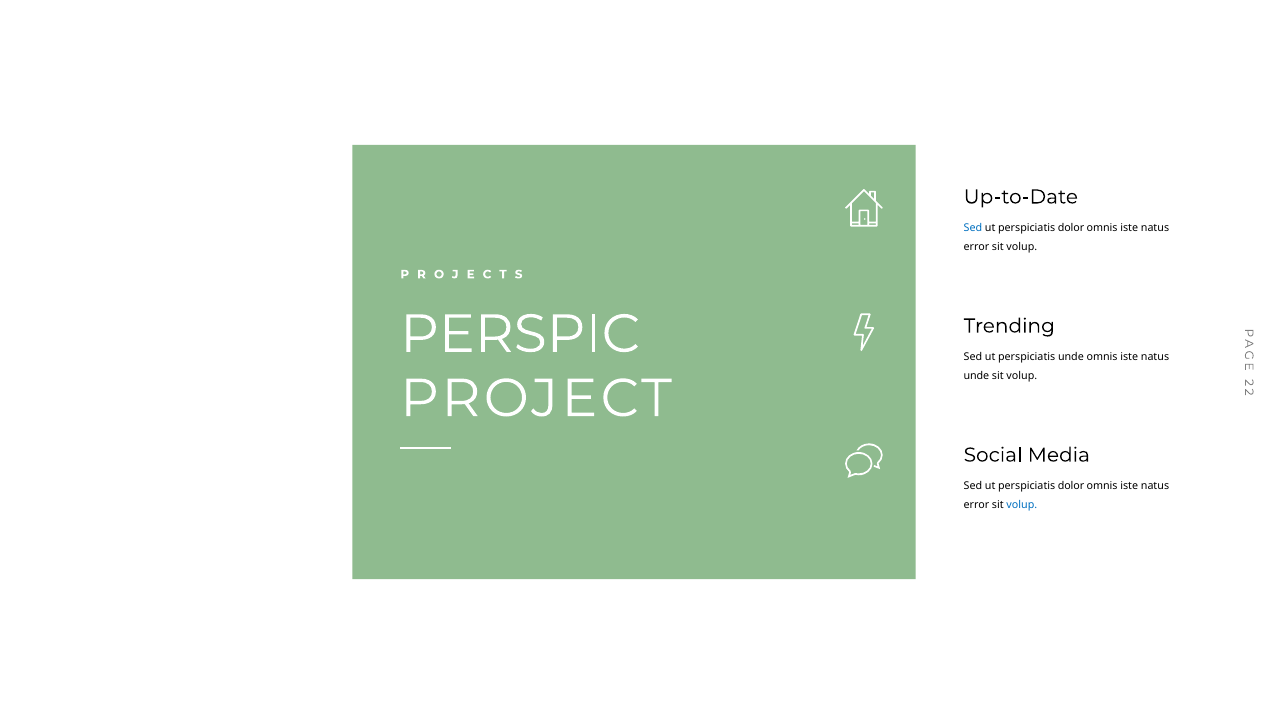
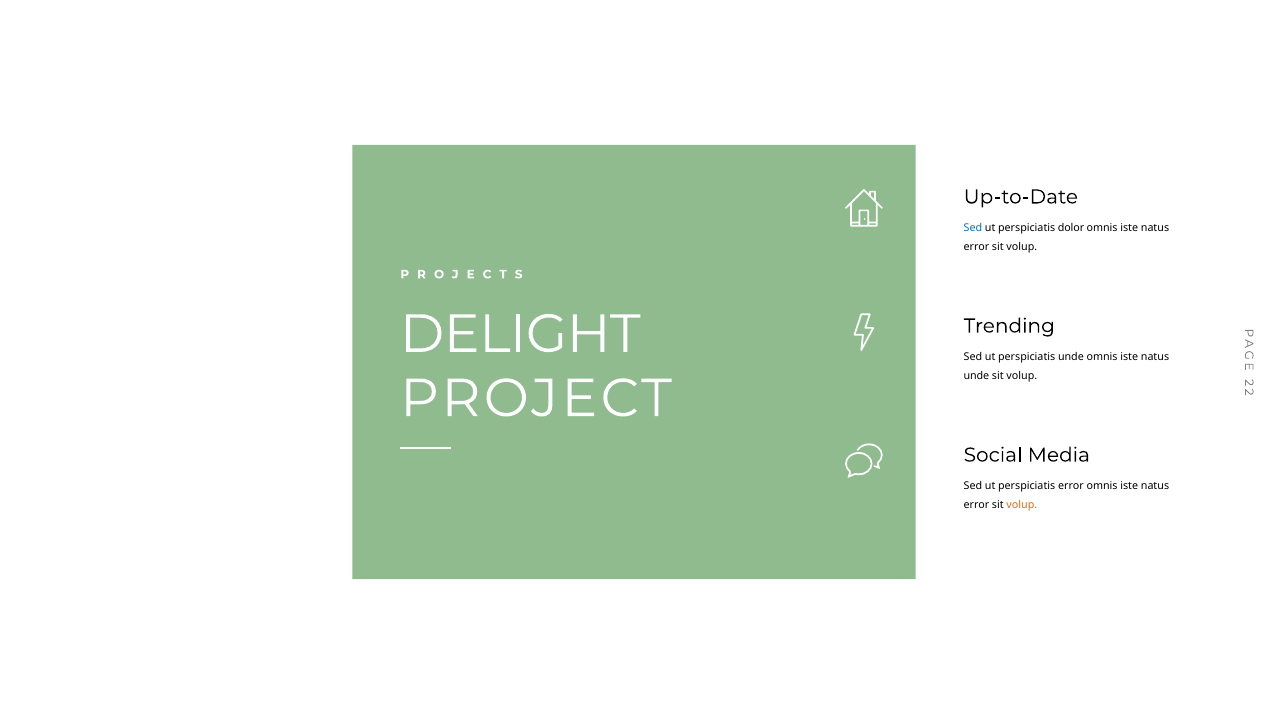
PERSPIC: PERSPIC -> DELIGHT
dolor at (1071, 486): dolor -> error
volup at (1022, 506) colour: blue -> orange
